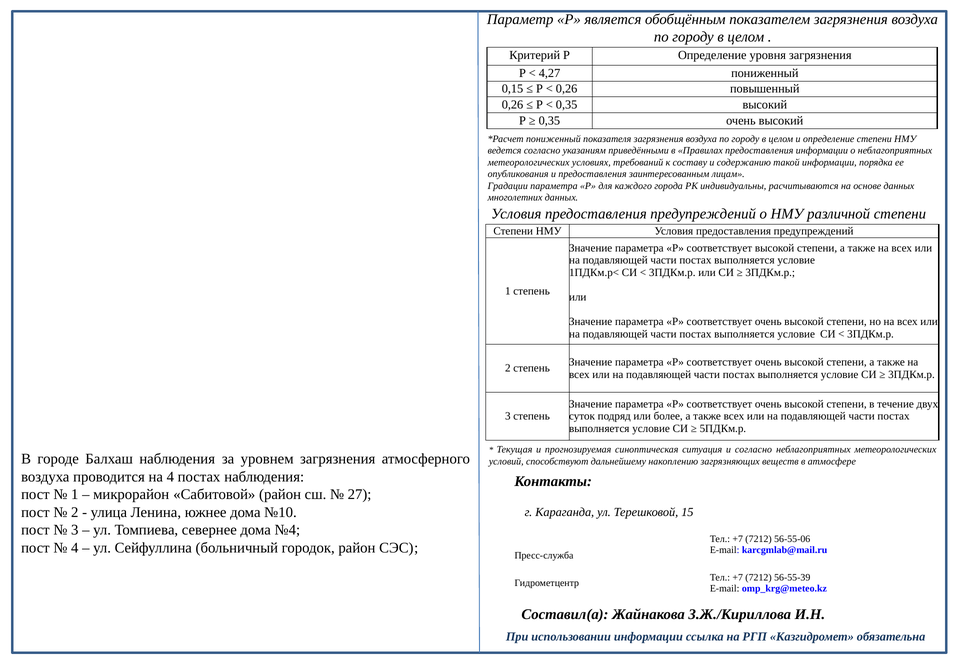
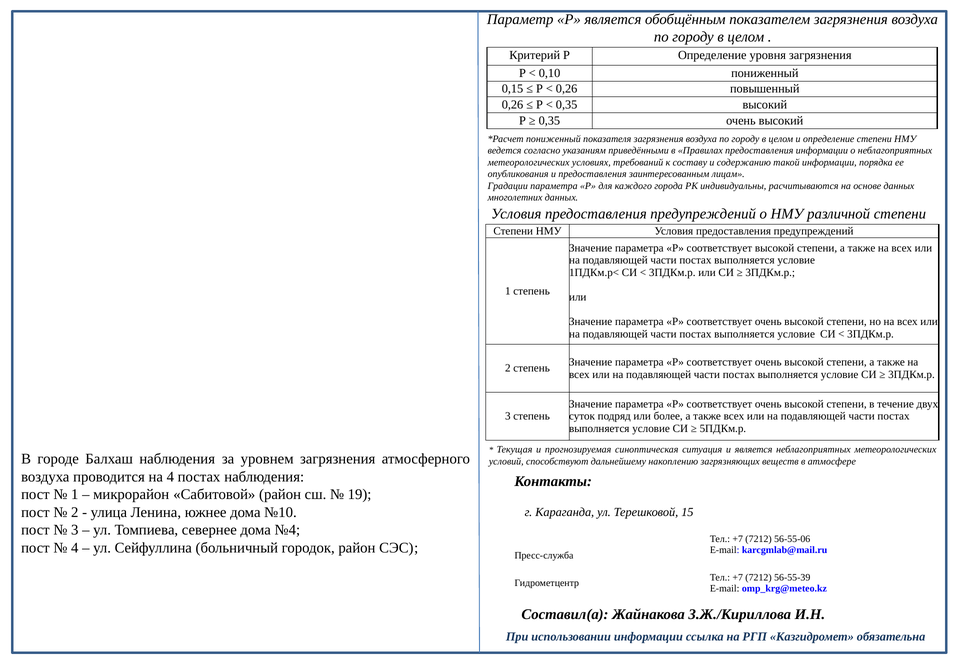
4,27: 4,27 -> 0,10
и согласно: согласно -> является
27: 27 -> 19
